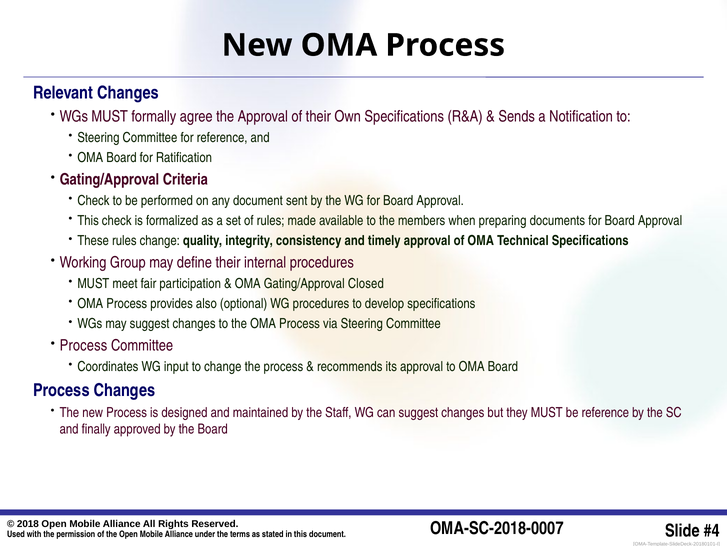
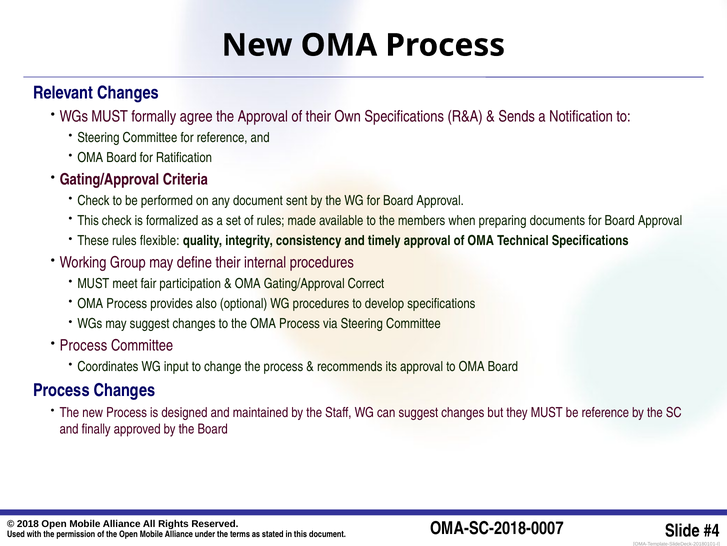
rules change: change -> flexible
Closed: Closed -> Correct
